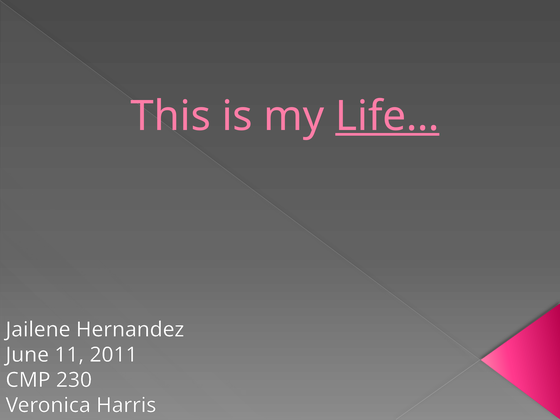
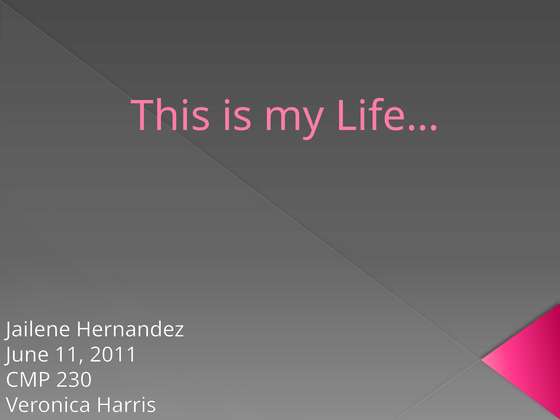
Life… underline: present -> none
